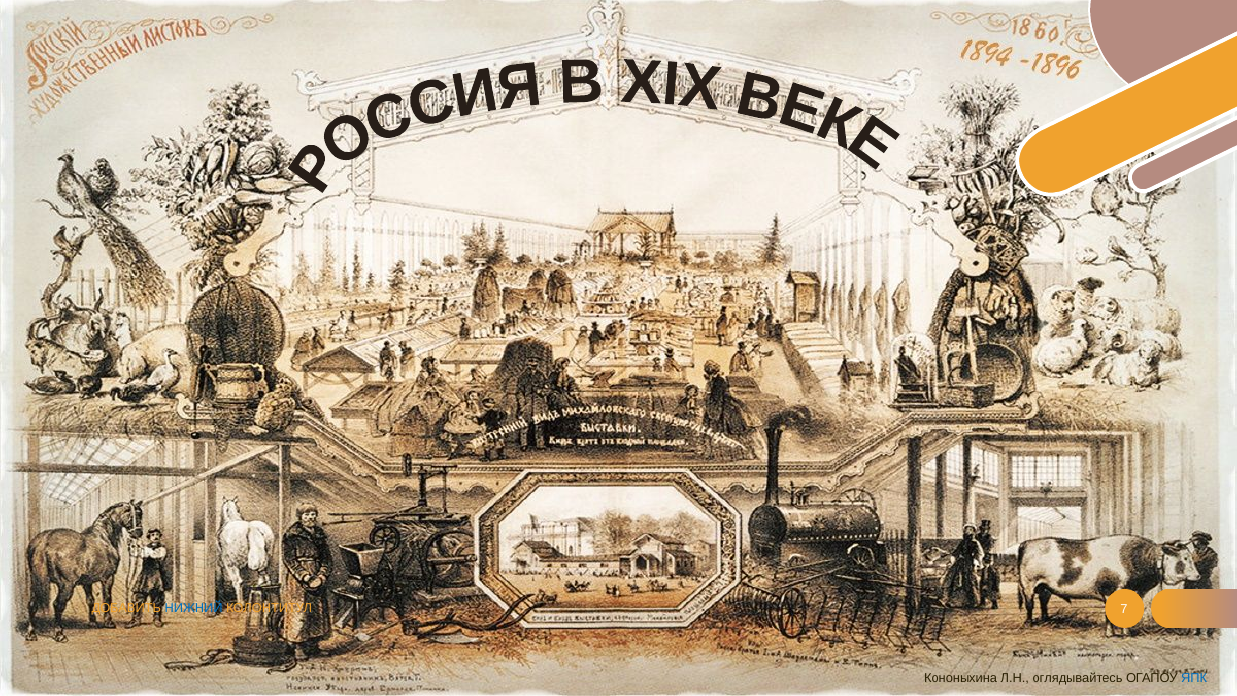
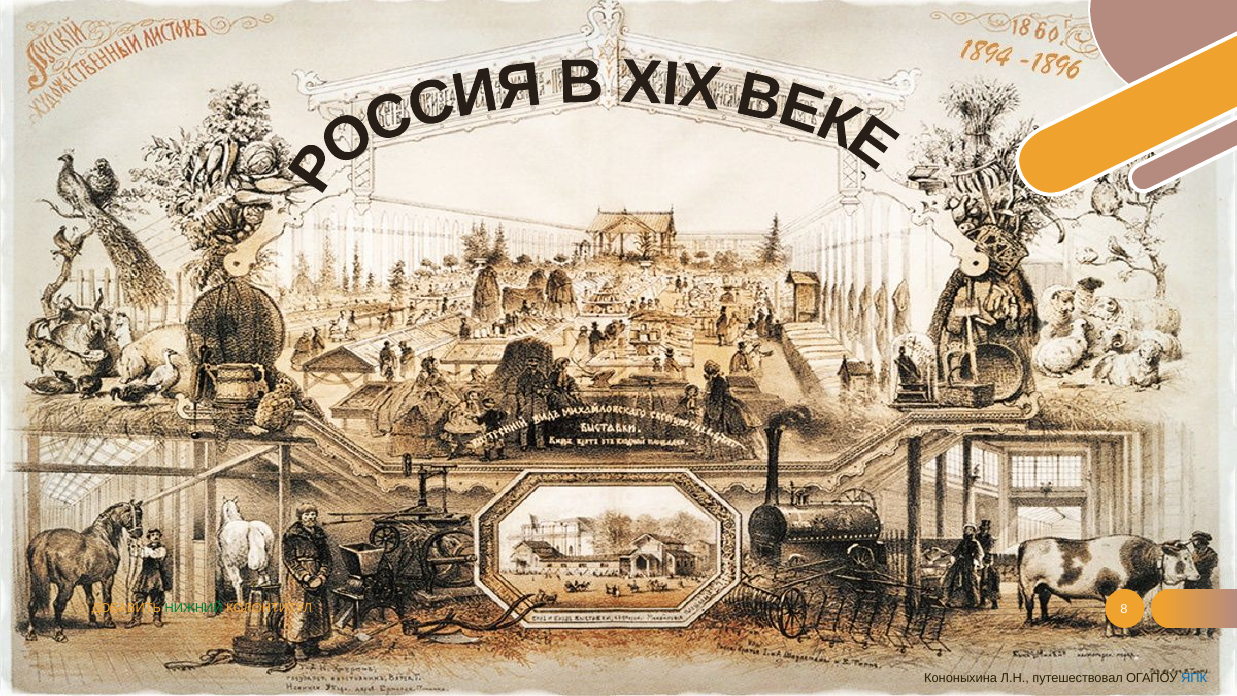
НИЖНИЙ colour: blue -> green
7: 7 -> 8
оглядывайтесь: оглядывайтесь -> путешествовал
